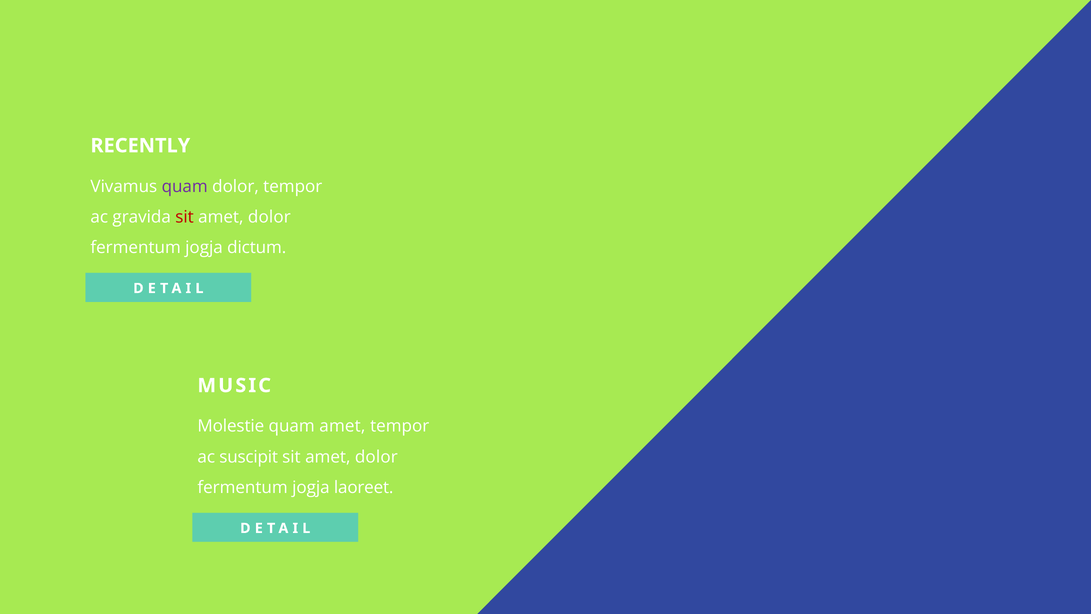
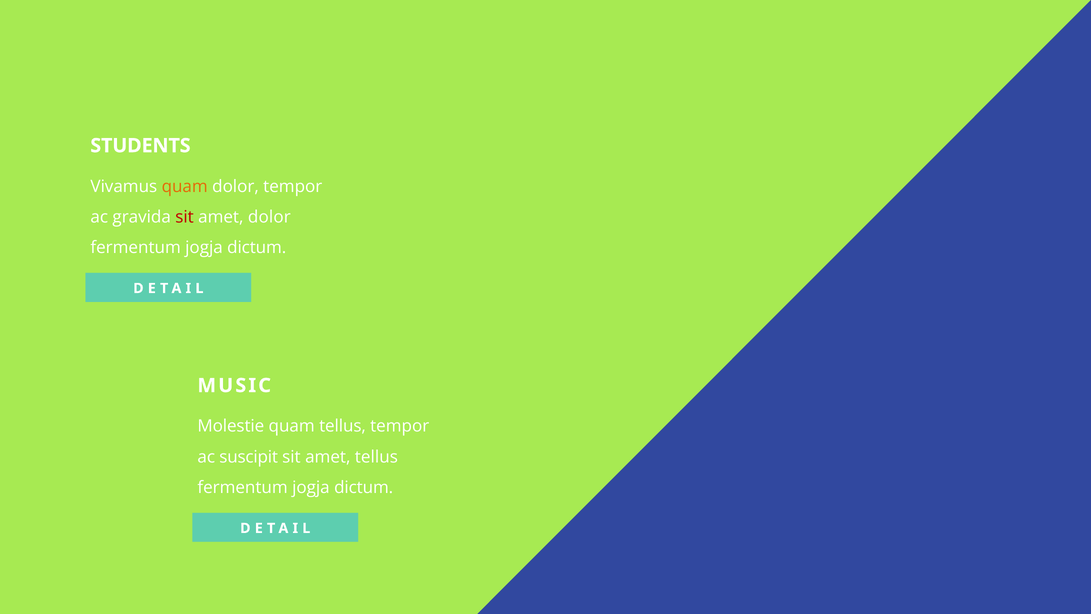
RECENTLY: RECENTLY -> STUDENTS
quam at (185, 186) colour: purple -> orange
quam amet: amet -> tellus
dolor at (376, 457): dolor -> tellus
laoreet at (364, 487): laoreet -> dictum
